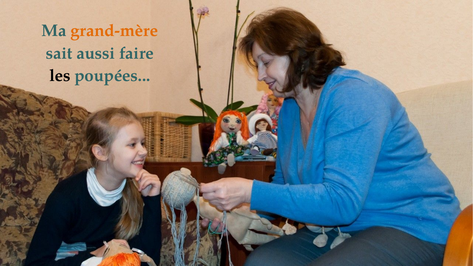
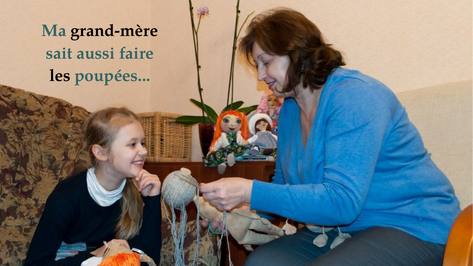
grand-mère colour: orange -> black
